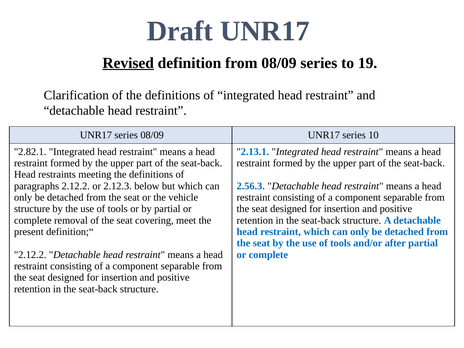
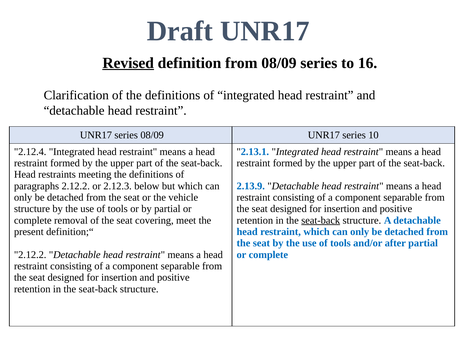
19: 19 -> 16
2.82.1: 2.82.1 -> 2.12.4
2.56.3: 2.56.3 -> 2.13.9
seat-back at (321, 220) underline: none -> present
